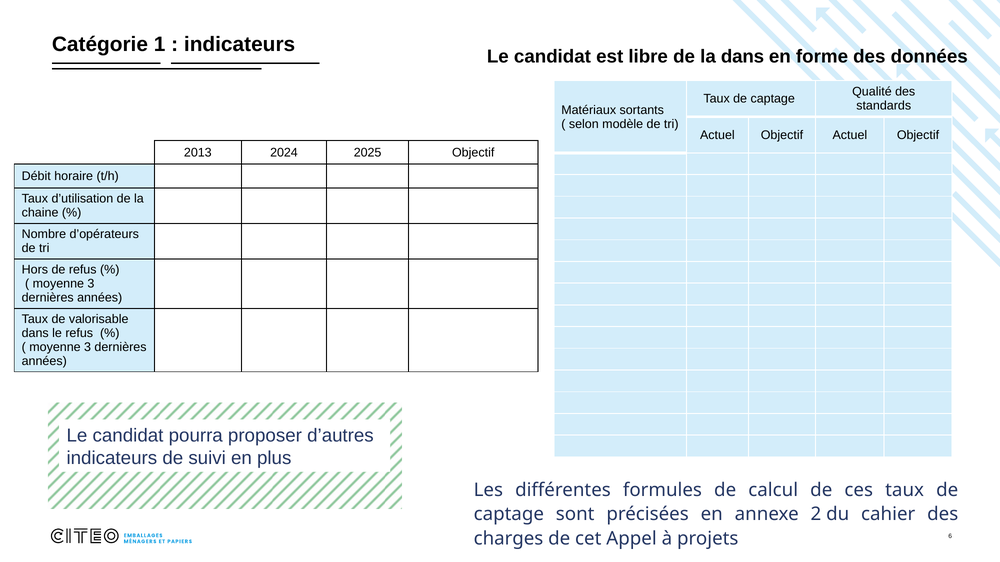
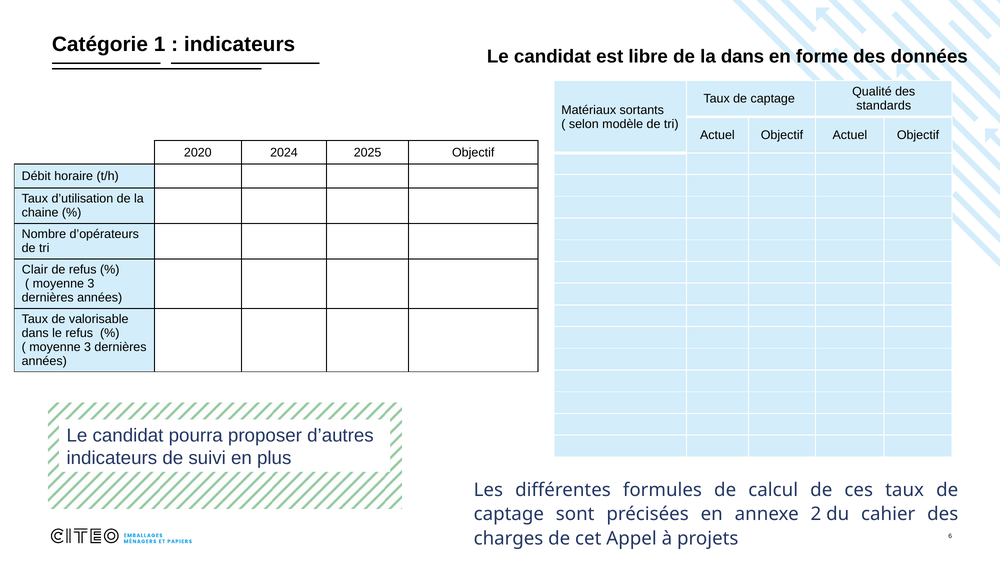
2013: 2013 -> 2020
Hors: Hors -> Clair
